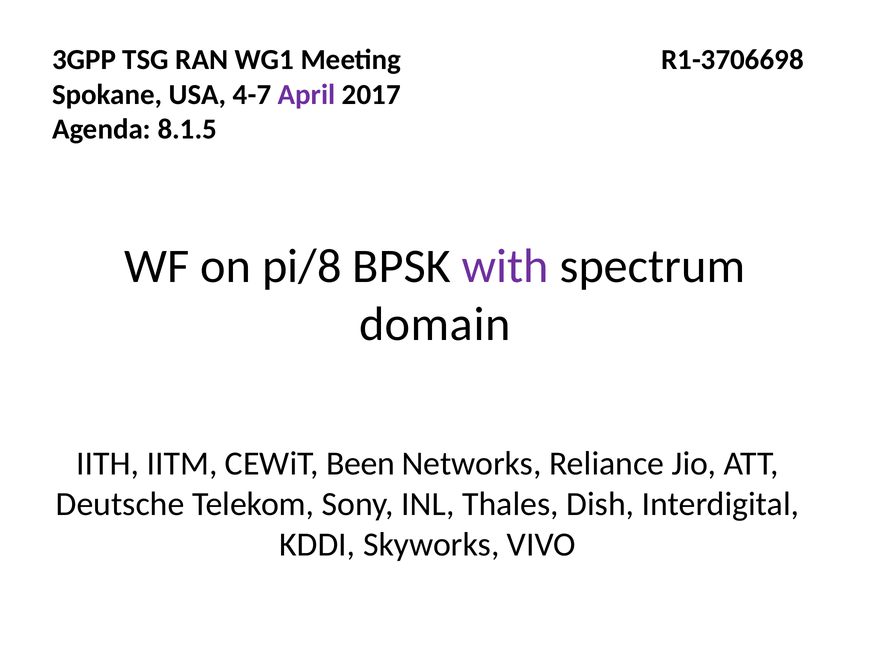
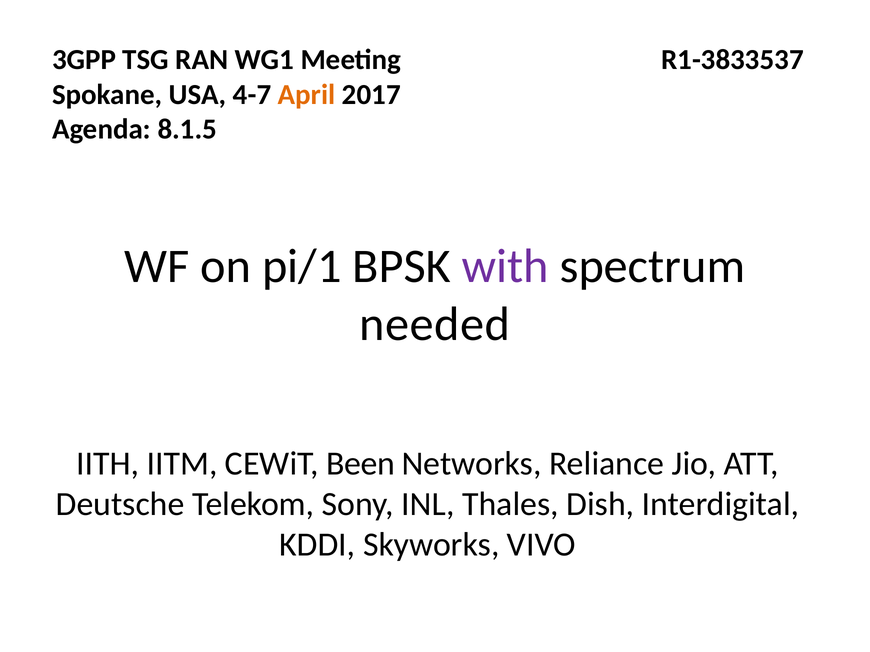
R1-3706698: R1-3706698 -> R1-3833537
April colour: purple -> orange
pi/8: pi/8 -> pi/1
domain: domain -> needed
